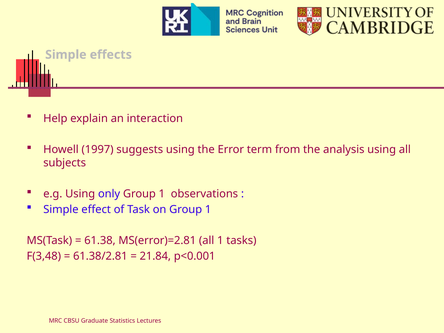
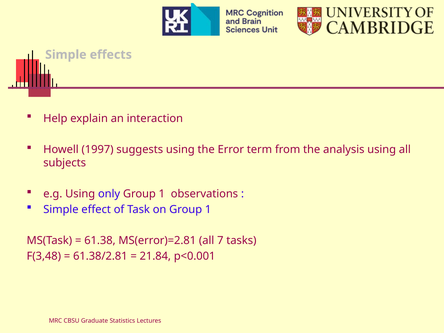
all 1: 1 -> 7
